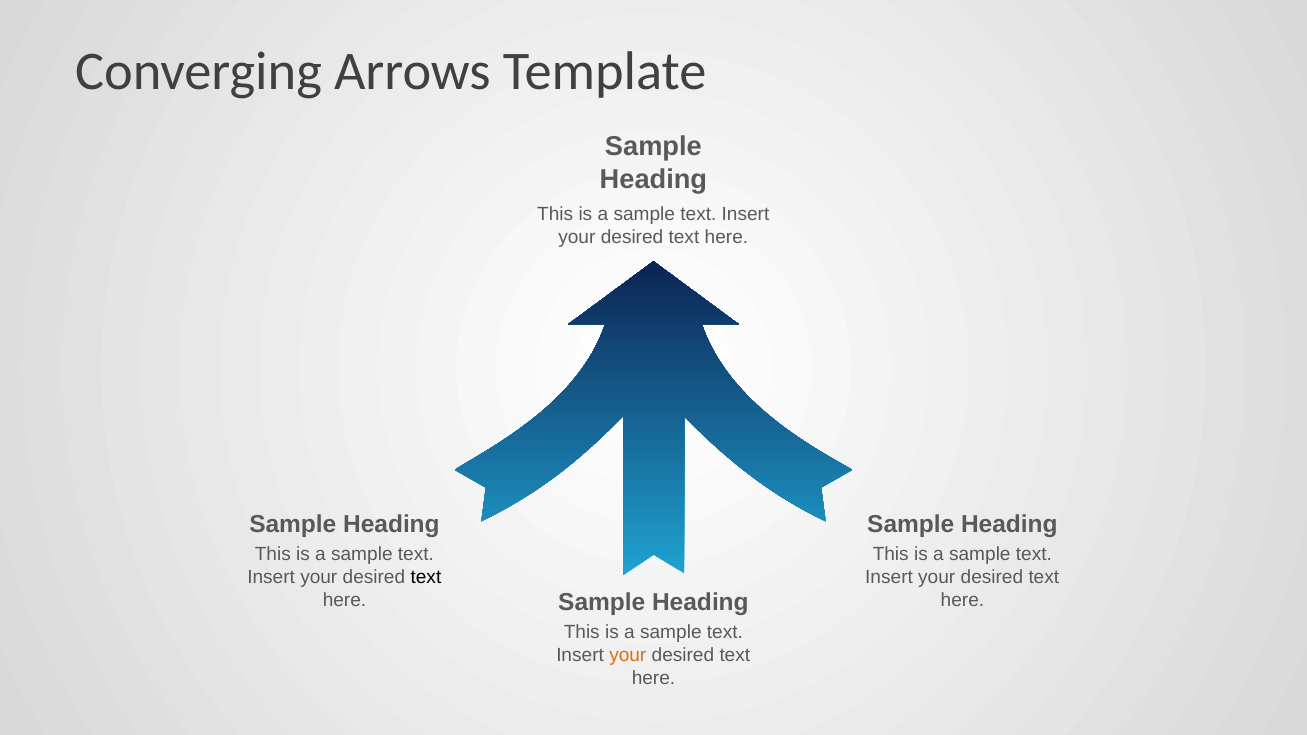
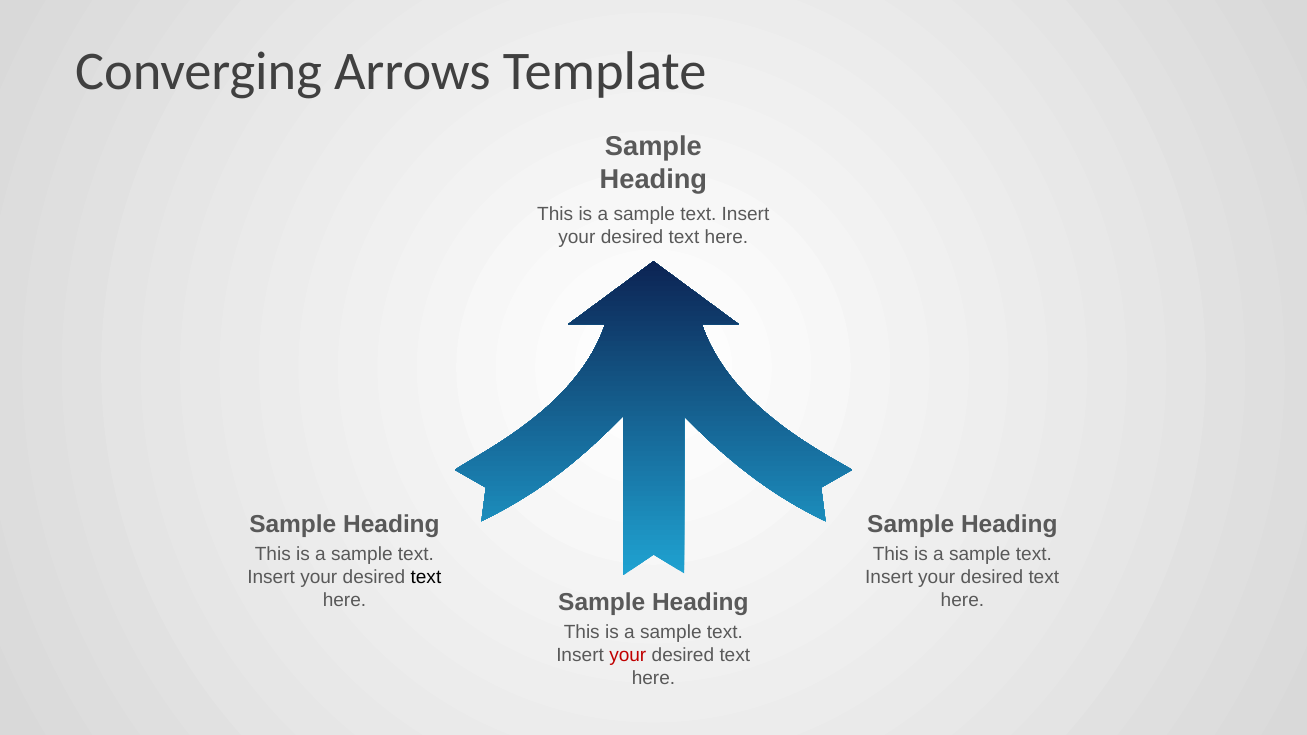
your at (628, 656) colour: orange -> red
